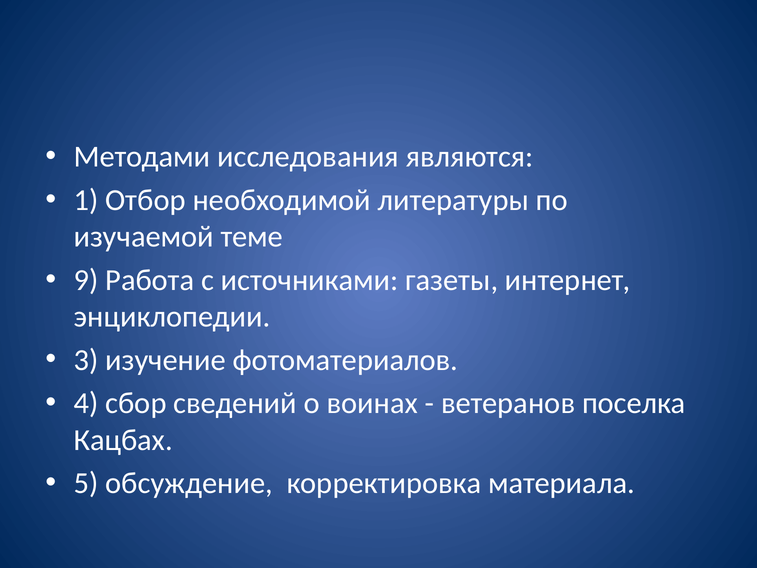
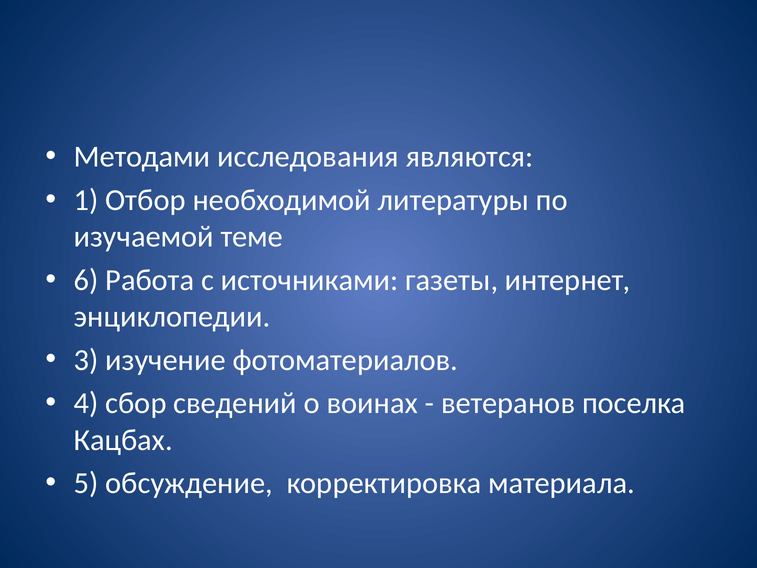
9: 9 -> 6
